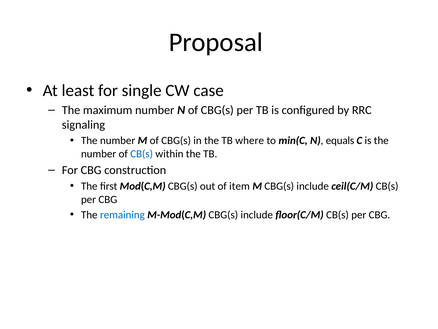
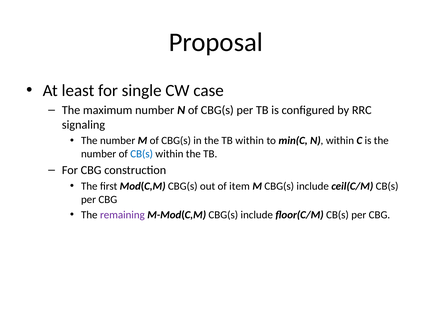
TB where: where -> within
N equals: equals -> within
remaining colour: blue -> purple
